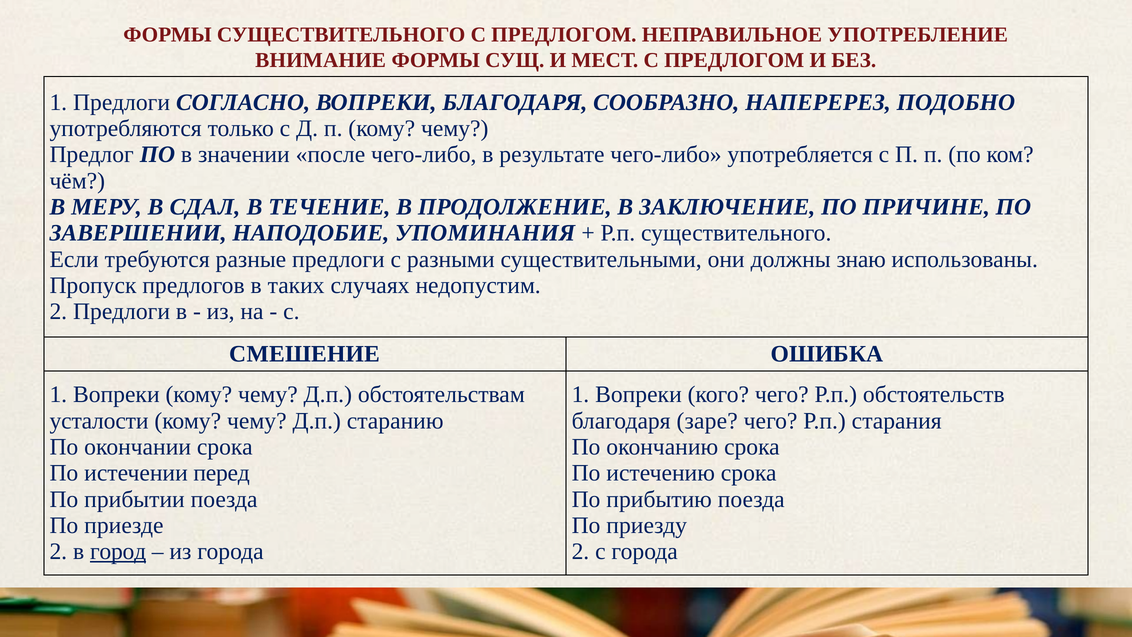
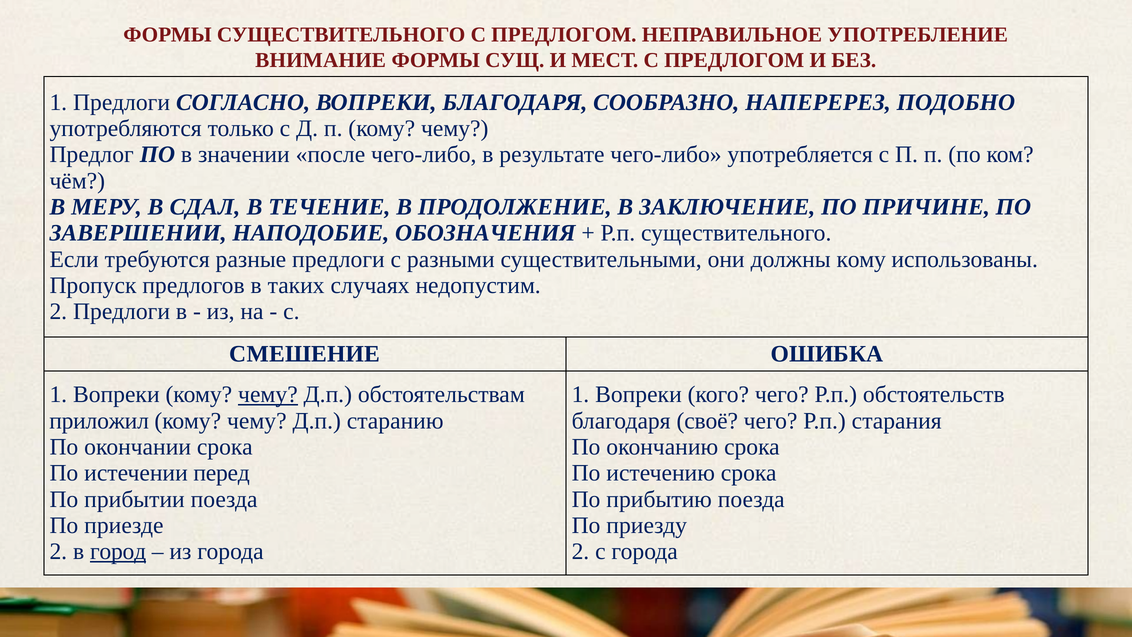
УПОМИНАНИЯ: УПОМИНАНИЯ -> ОБОЗНАЧЕНИЯ
должны знаю: знаю -> кому
чему at (268, 394) underline: none -> present
усталости: усталости -> приложил
заре: заре -> своё
